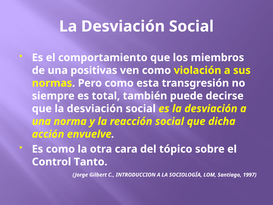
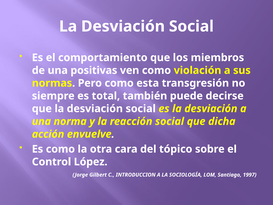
Tanto: Tanto -> López
